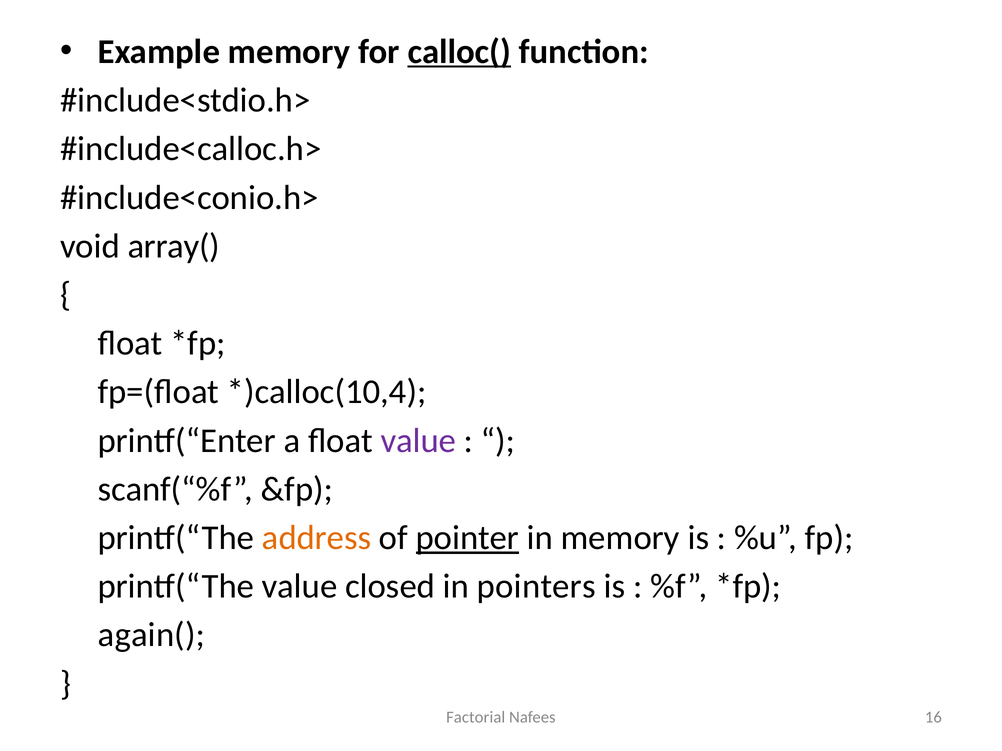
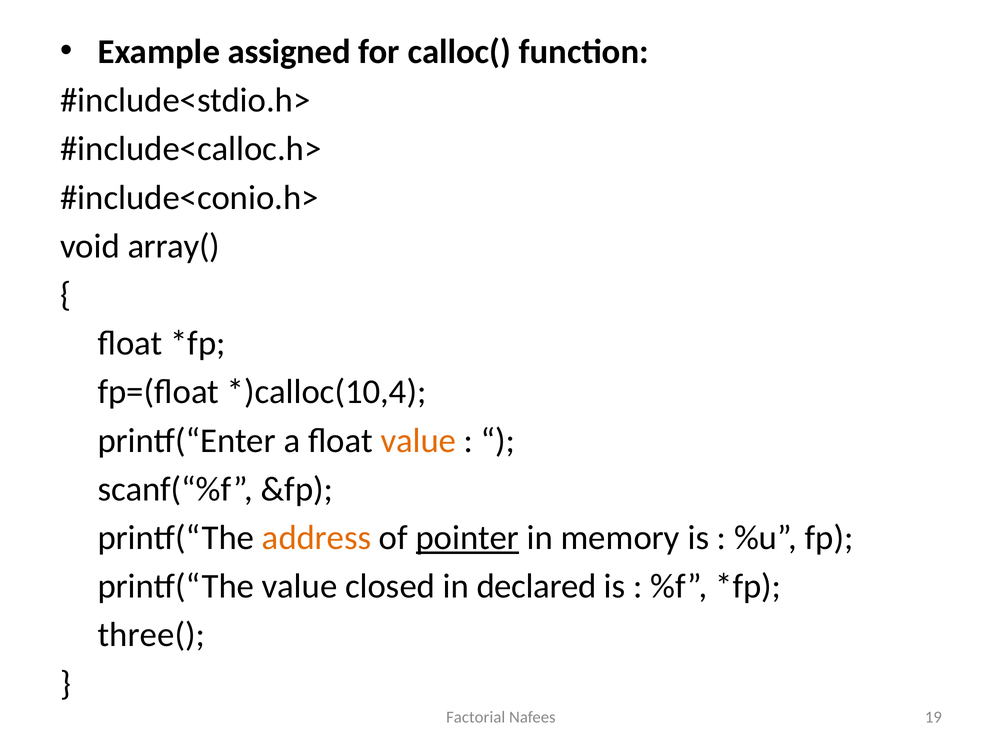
Example memory: memory -> assigned
calloc( underline: present -> none
value at (418, 441) colour: purple -> orange
pointers: pointers -> declared
again(: again( -> three(
16: 16 -> 19
